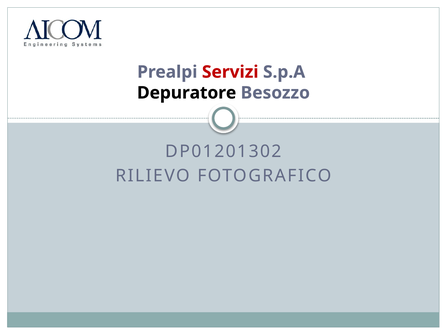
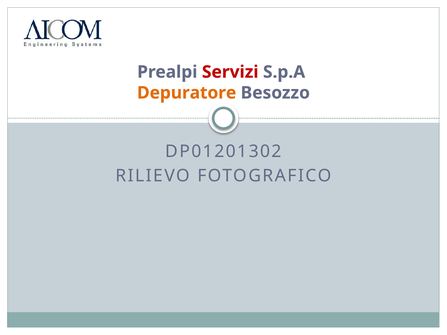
Depuratore colour: black -> orange
